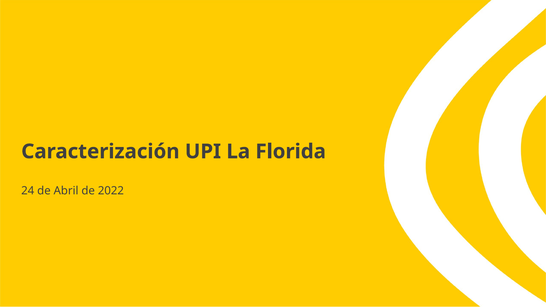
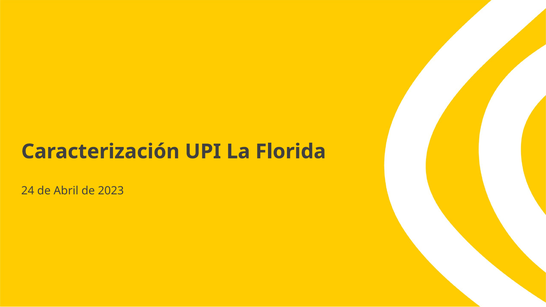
2022: 2022 -> 2023
